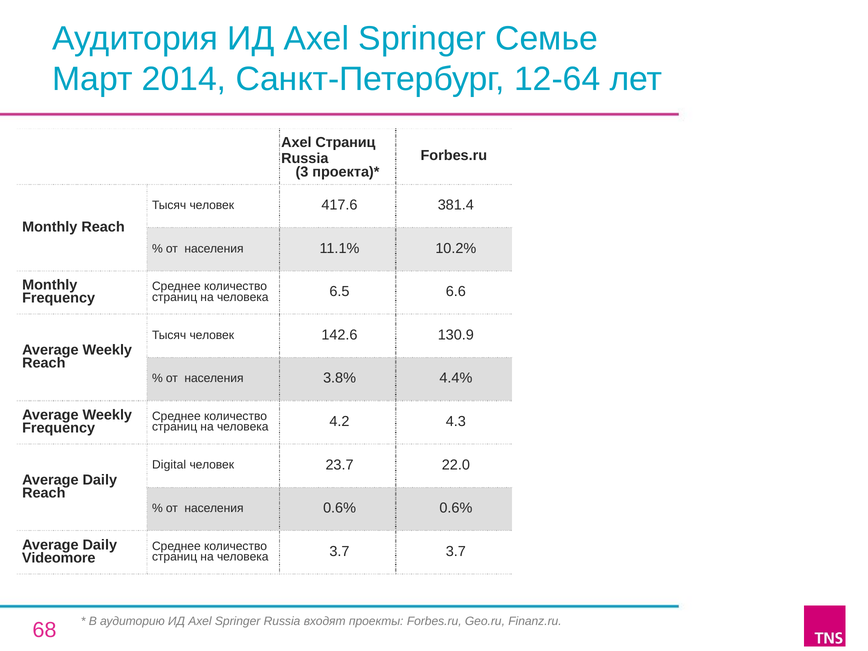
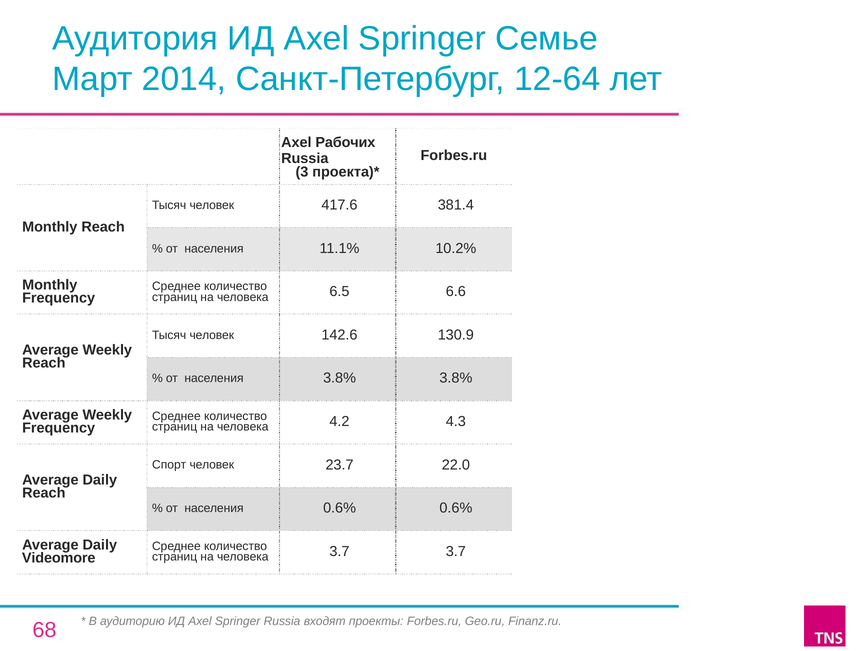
Axel Страниц: Страниц -> Рабочих
3.8% 4.4%: 4.4% -> 3.8%
Digital: Digital -> Спорт
